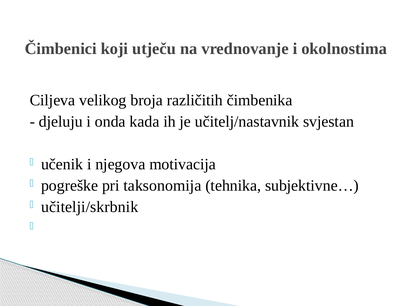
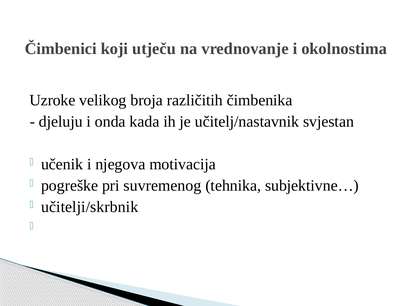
Ciljeva: Ciljeva -> Uzroke
taksonomija: taksonomija -> suvremenog
